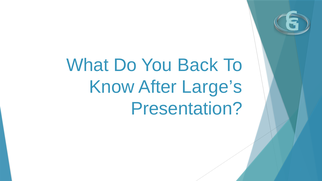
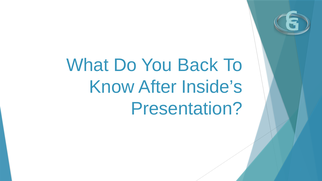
Large’s: Large’s -> Inside’s
